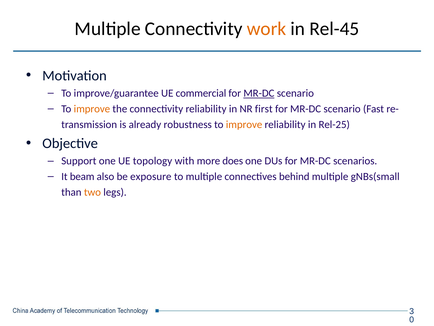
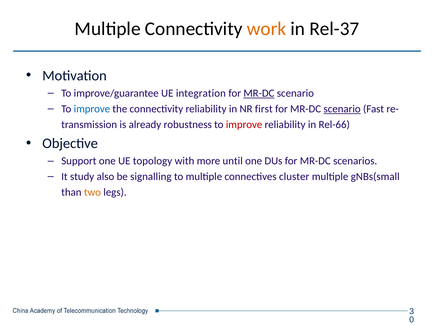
Rel-45: Rel-45 -> Rel-37
commercial: commercial -> integration
improve at (92, 109) colour: orange -> blue
scenario at (342, 109) underline: none -> present
improve at (244, 124) colour: orange -> red
Rel-25: Rel-25 -> Rel-66
does: does -> until
beam: beam -> study
exposure: exposure -> signalling
behind: behind -> cluster
